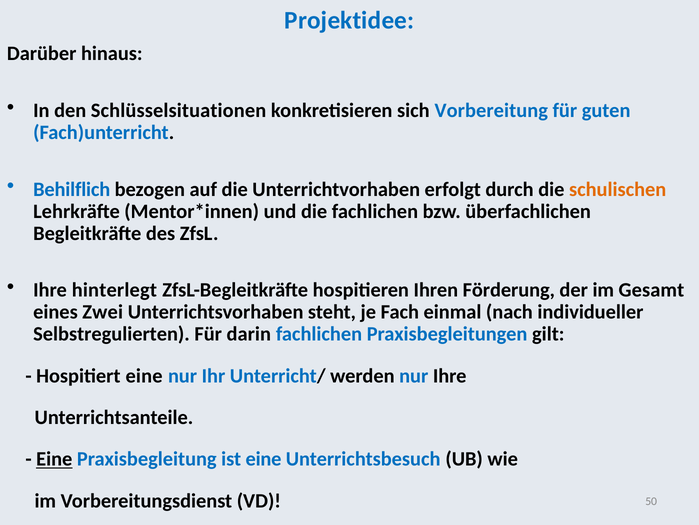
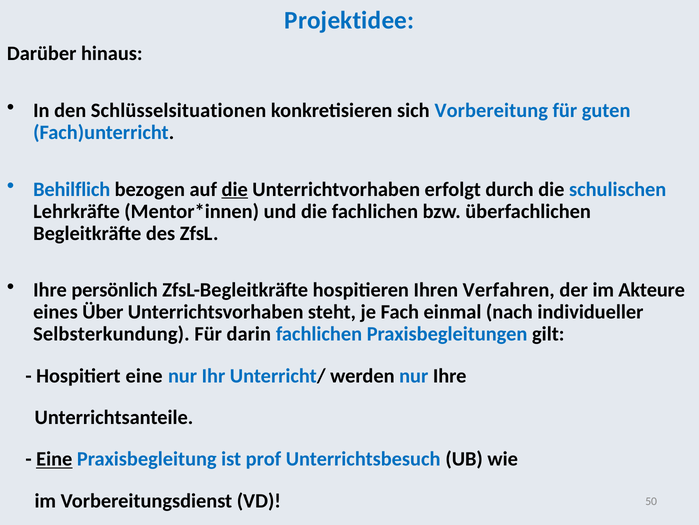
die at (235, 189) underline: none -> present
schulischen colour: orange -> blue
hinterlegt: hinterlegt -> persönlich
Förderung: Förderung -> Verfahren
Gesamt: Gesamt -> Akteure
Zwei: Zwei -> Über
Selbstregulierten: Selbstregulierten -> Selbsterkundung
ist eine: eine -> prof
